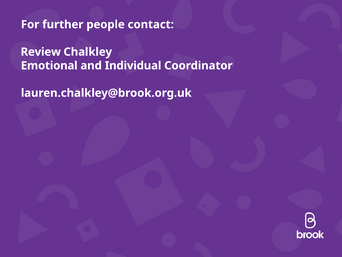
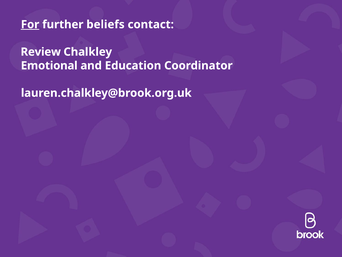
For underline: none -> present
people: people -> beliefs
Individual: Individual -> Education
